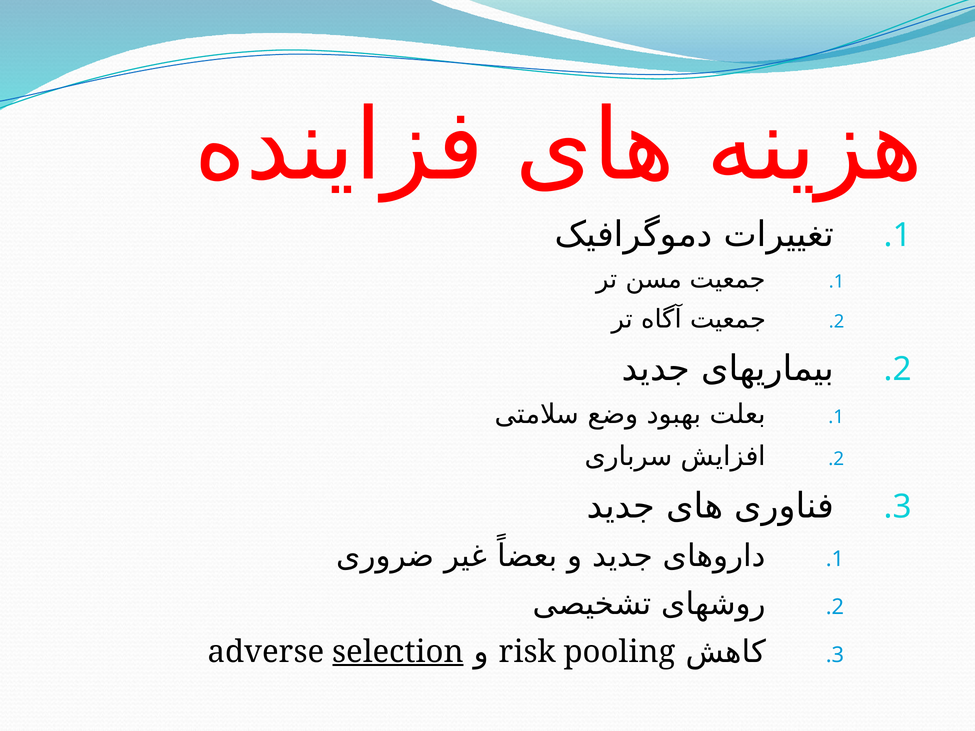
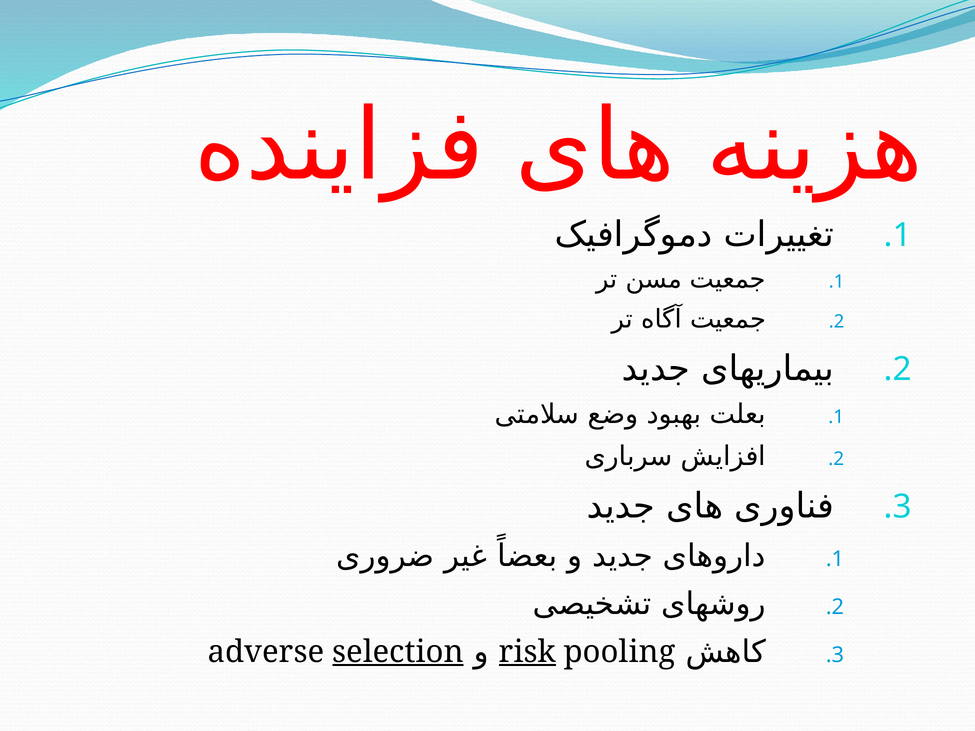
risk underline: none -> present
